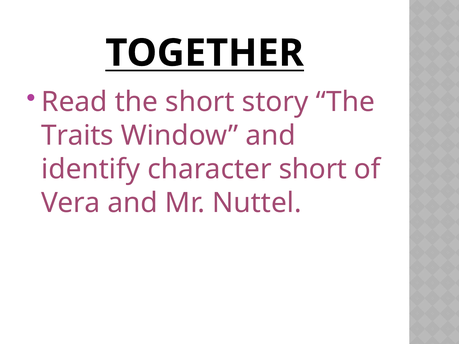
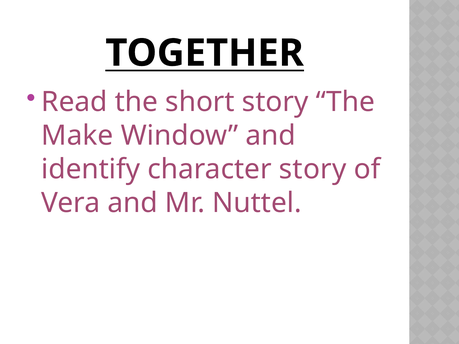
Traits: Traits -> Make
character short: short -> story
